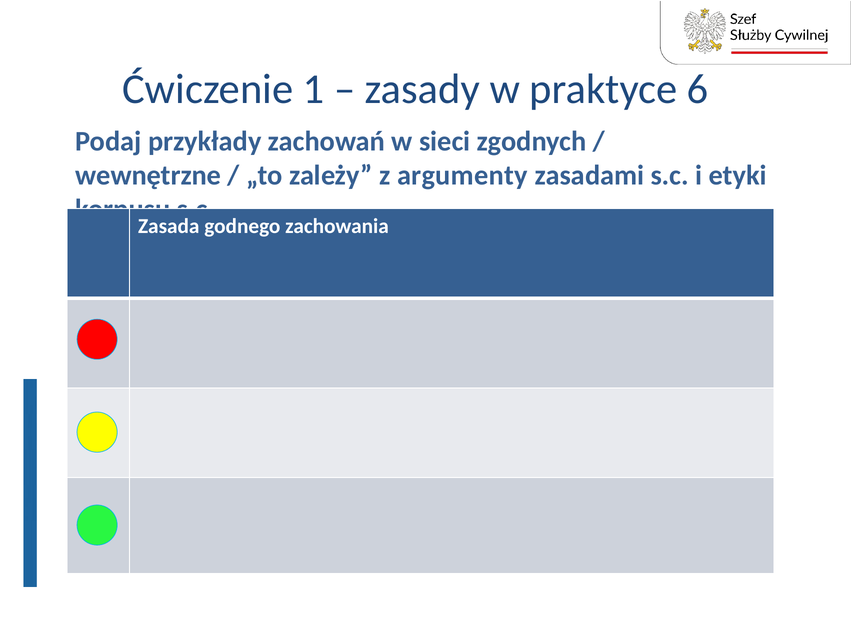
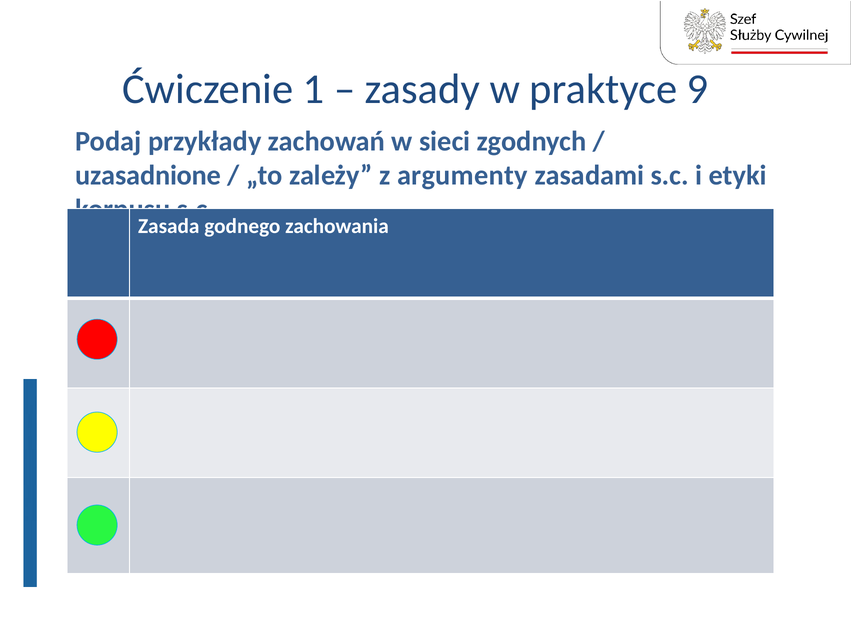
6: 6 -> 9
wewnętrzne: wewnętrzne -> uzasadnione
